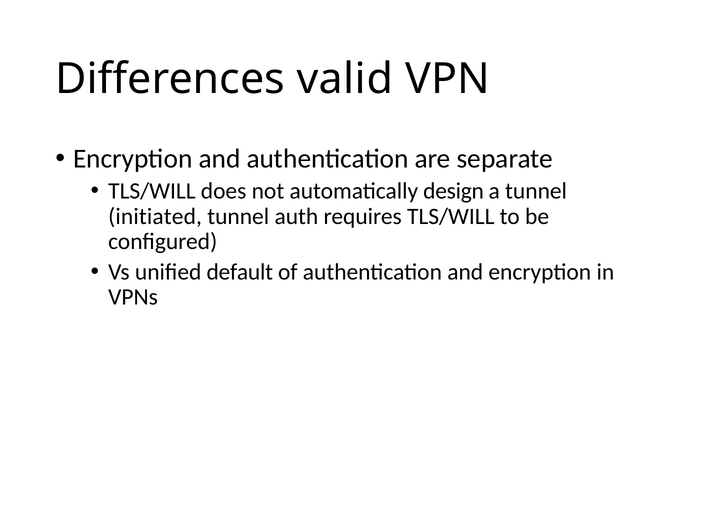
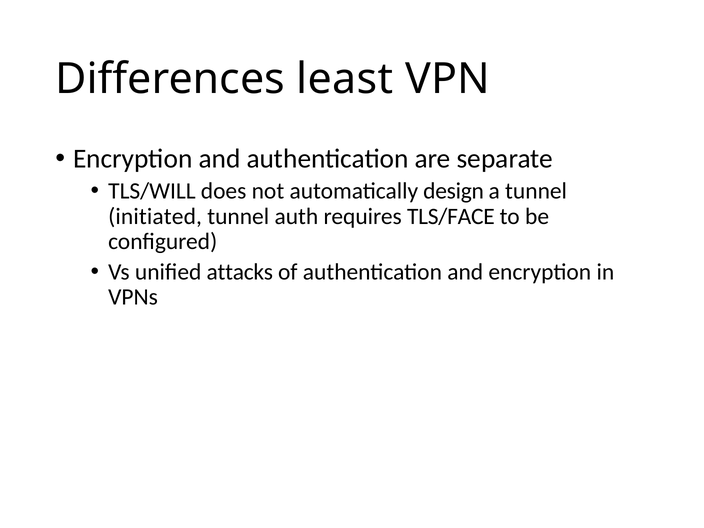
valid: valid -> least
requires TLS/WILL: TLS/WILL -> TLS/FACE
default: default -> attacks
